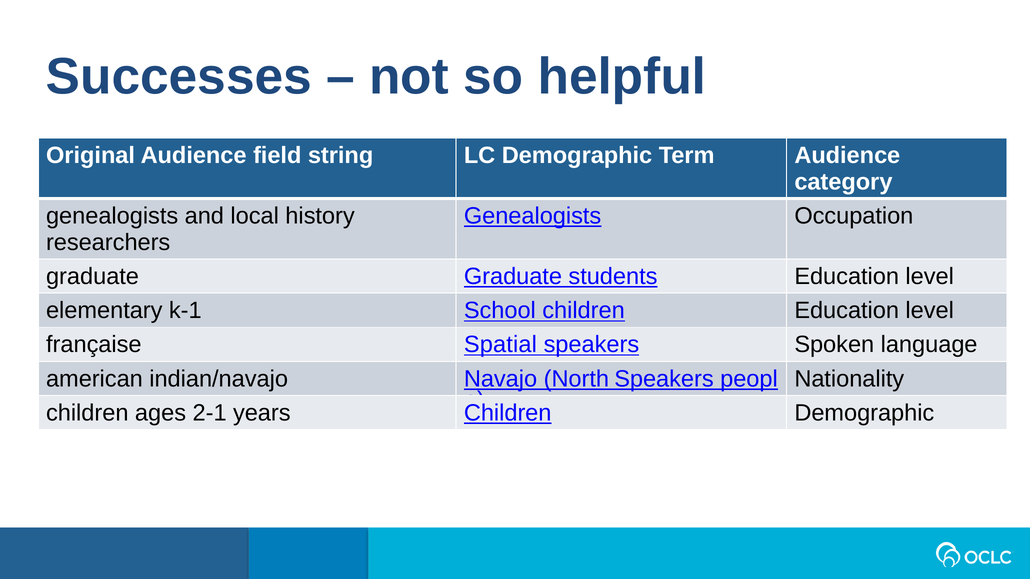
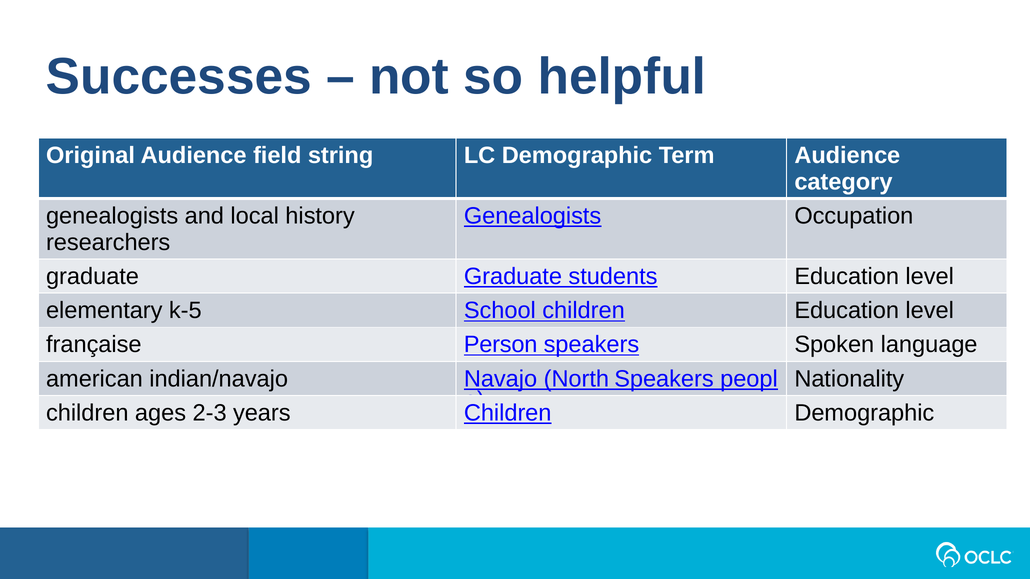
k-1: k-1 -> k-5
Spatial: Spatial -> Person
2-1: 2-1 -> 2-3
